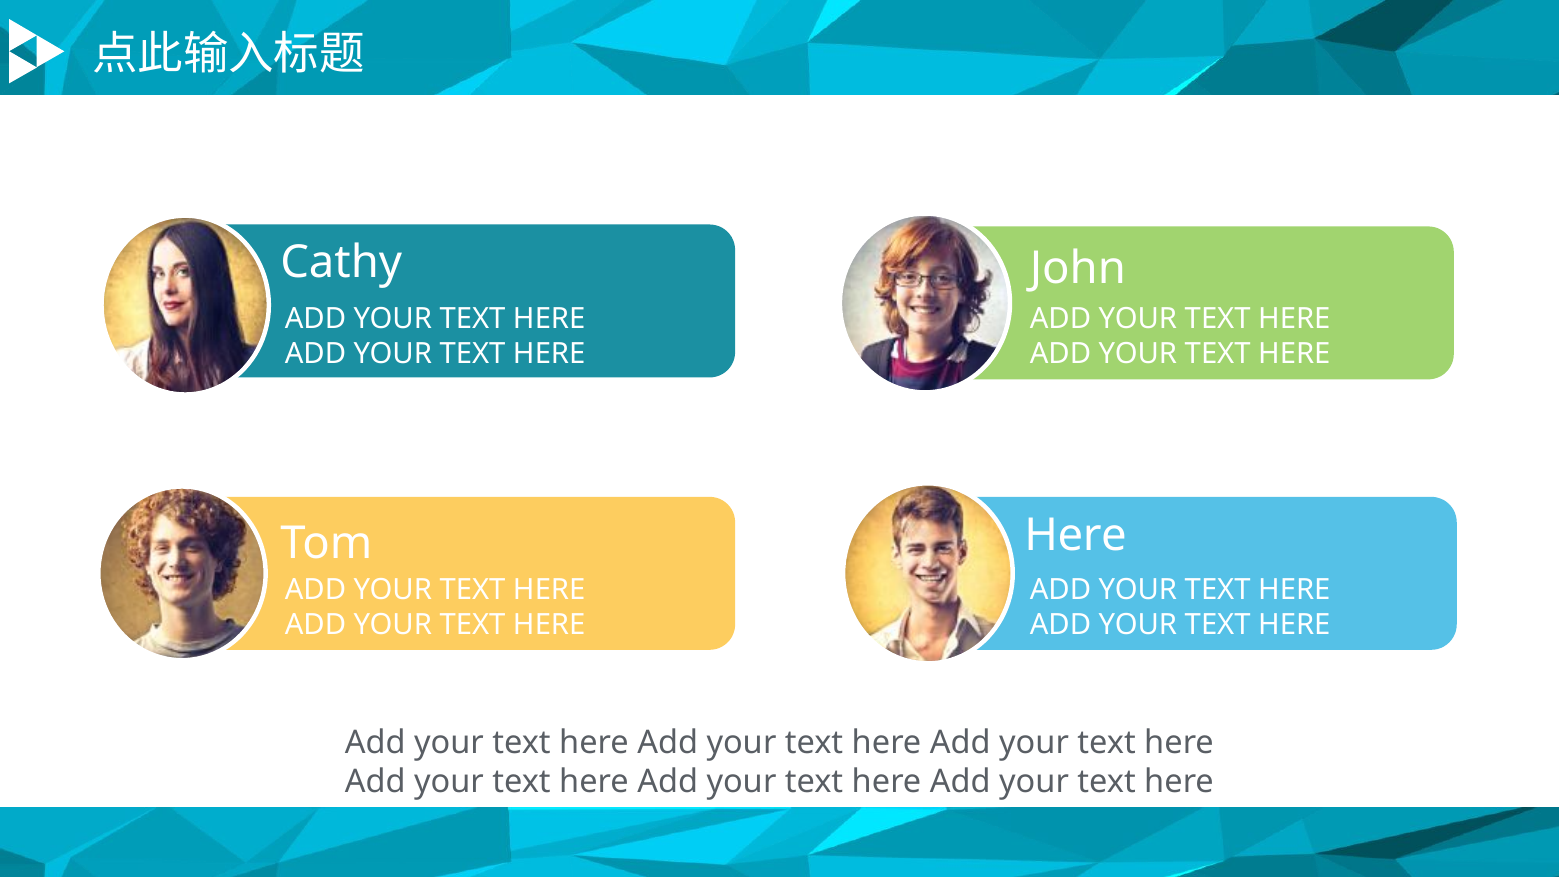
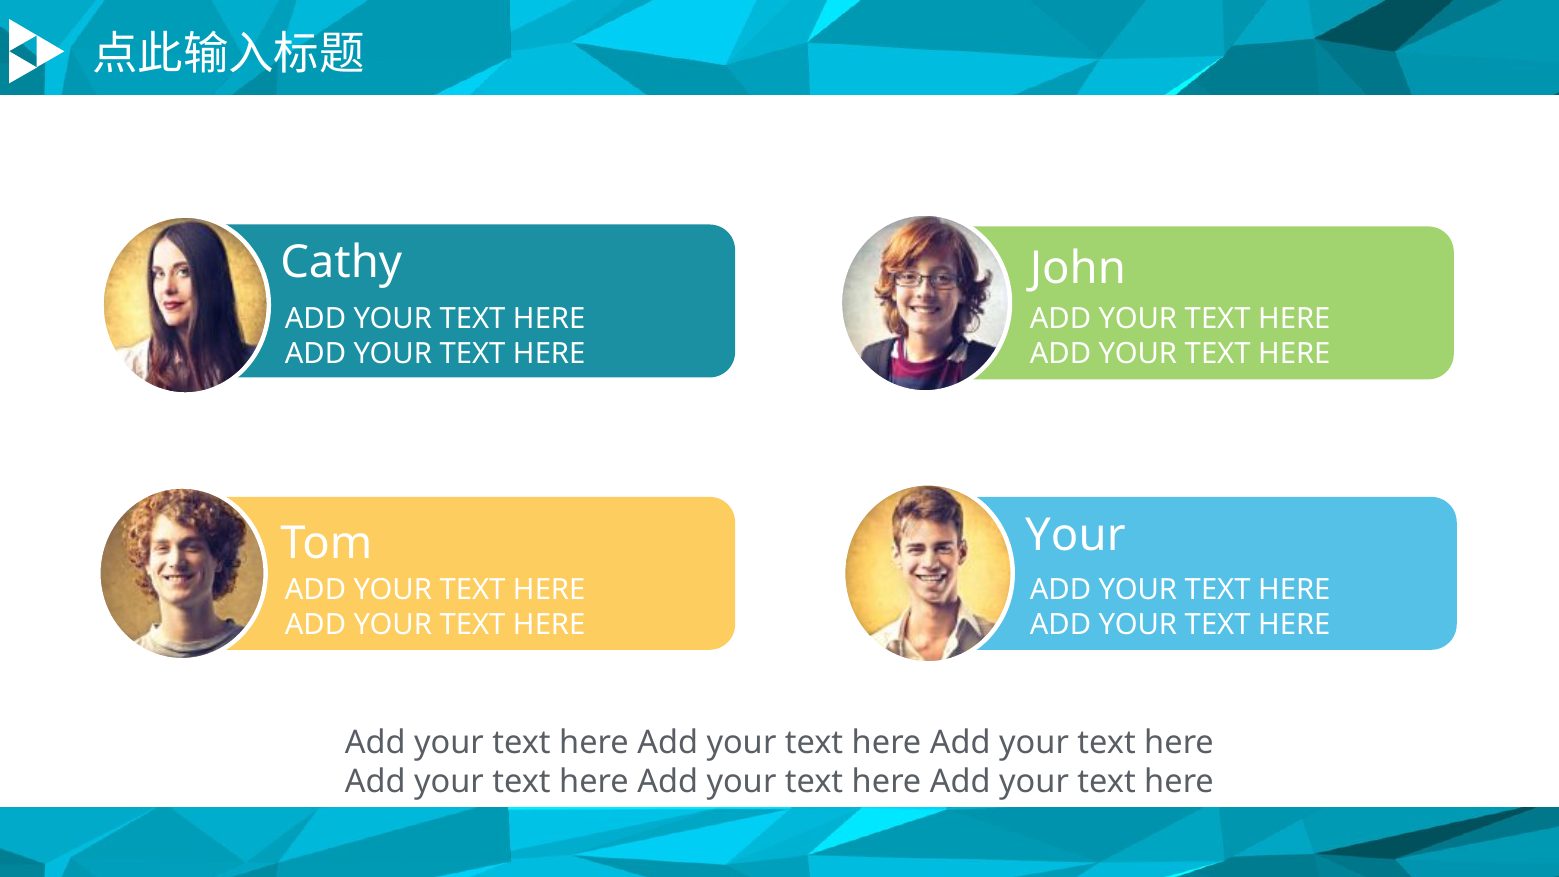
Here at (1076, 535): Here -> Your
